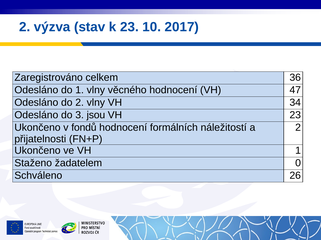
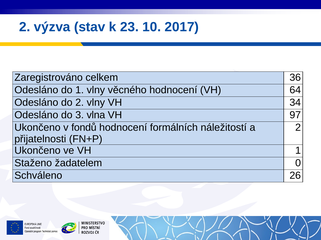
47: 47 -> 64
jsou: jsou -> vlna
VH 23: 23 -> 97
